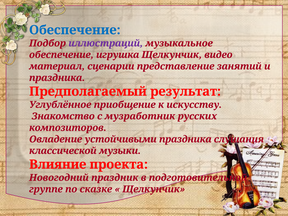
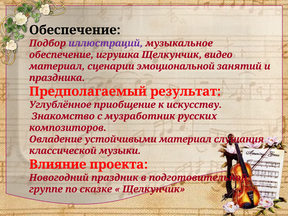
Обеспечение at (75, 30) colour: blue -> black
представление: представление -> эмоциональной
устойчивыми праздника: праздника -> материал
